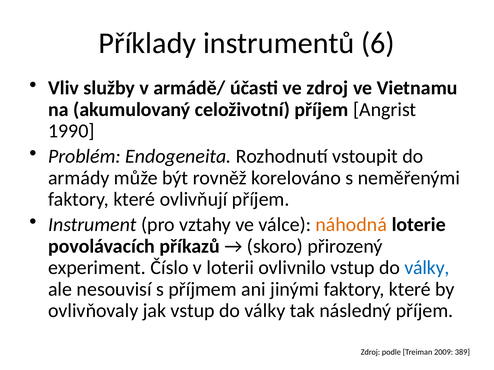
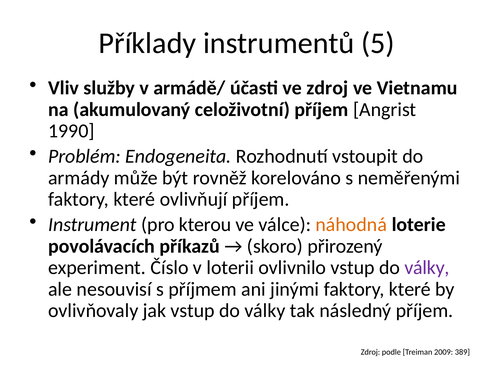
6: 6 -> 5
vztahy: vztahy -> kterou
války at (427, 268) colour: blue -> purple
